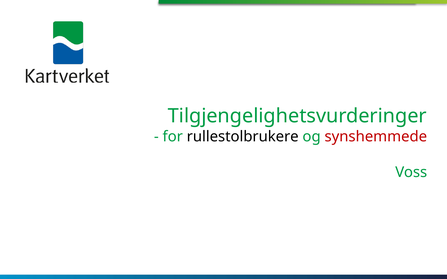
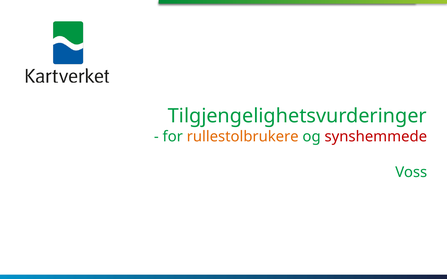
rullestolbrukere colour: black -> orange
